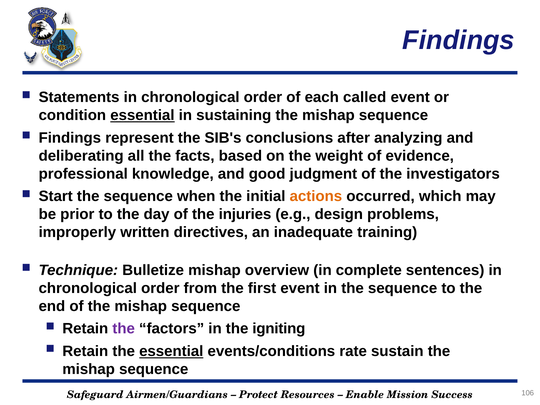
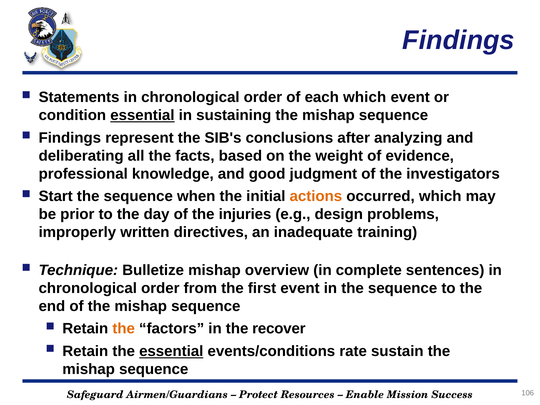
each called: called -> which
the at (124, 329) colour: purple -> orange
igniting: igniting -> recover
